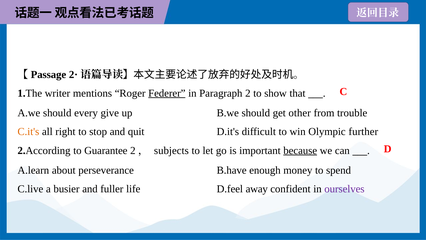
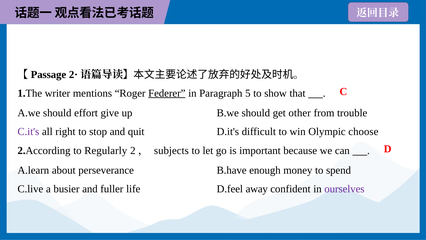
2: 2 -> 5
every: every -> effort
C.it's colour: orange -> purple
further: further -> choose
Guarantee: Guarantee -> Regularly
because underline: present -> none
